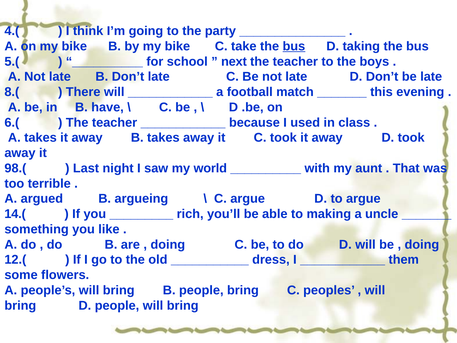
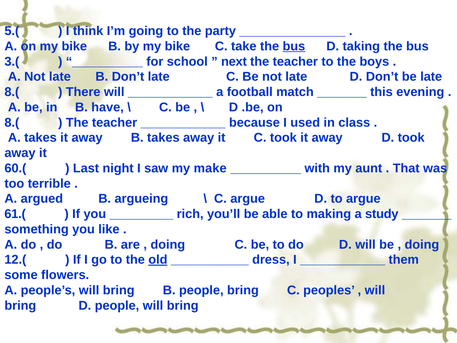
4.(: 4.( -> 5.(
5.(: 5.( -> 3.(
6.( at (12, 122): 6.( -> 8.(
98.(: 98.( -> 60.(
world: world -> make
14.(: 14.( -> 61.(
uncle: uncle -> study
old underline: none -> present
